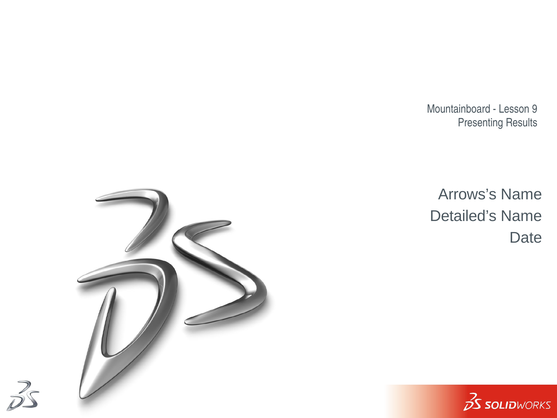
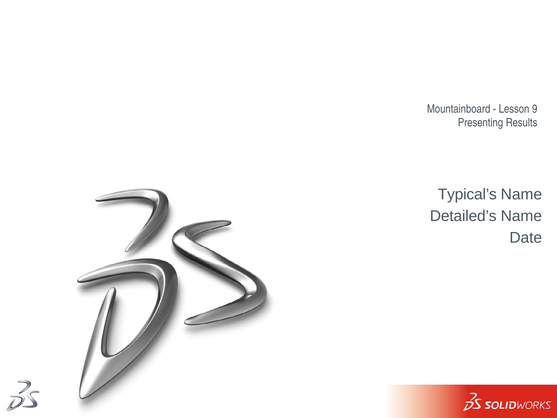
Arrows’s: Arrows’s -> Typical’s
